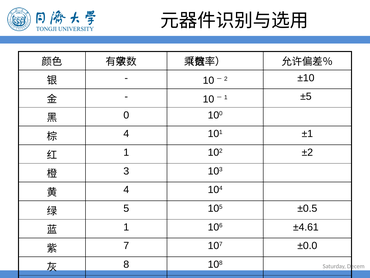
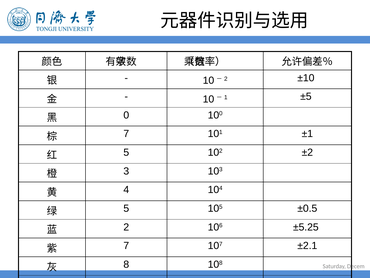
4 at (126, 134): 4 -> 7
1 at (126, 152): 1 -> 5
1 at (126, 227): 1 -> 2
±4.61: ±4.61 -> ±5.25
±0.0: ±0.0 -> ±2.1
